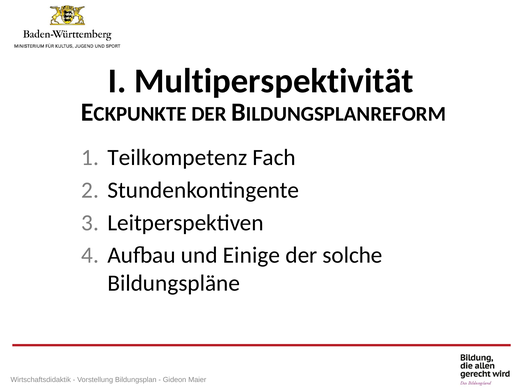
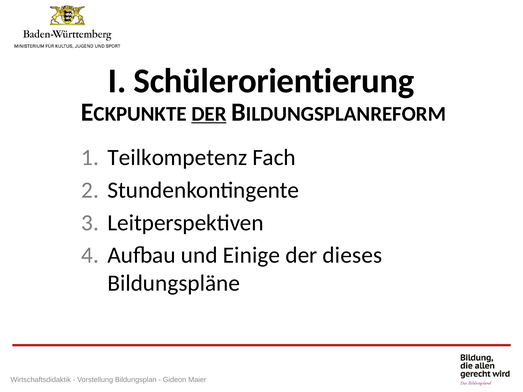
Multiperspektivität: Multiperspektivität -> Schülerorientierung
DER at (209, 114) underline: none -> present
solche: solche -> dieses
